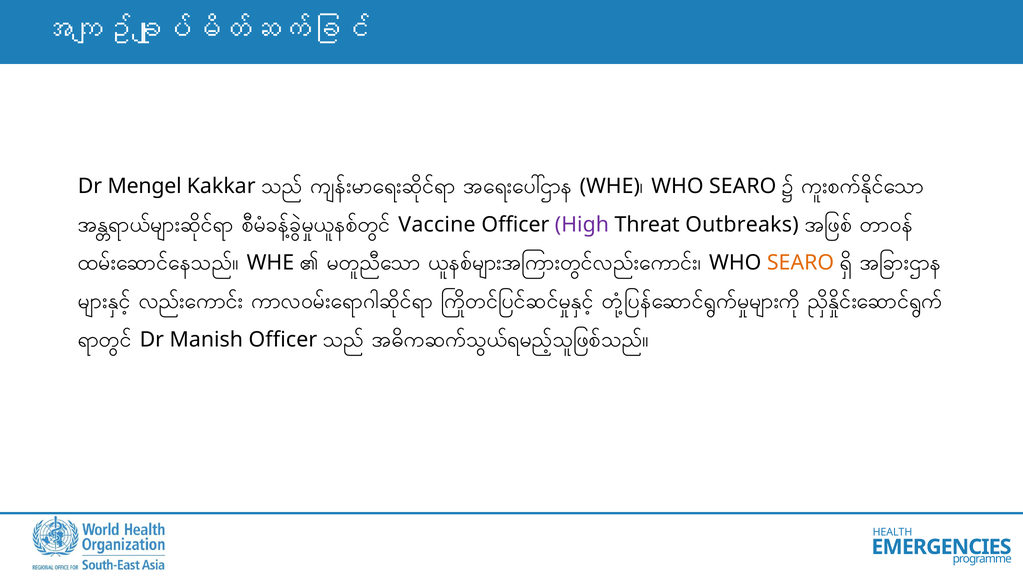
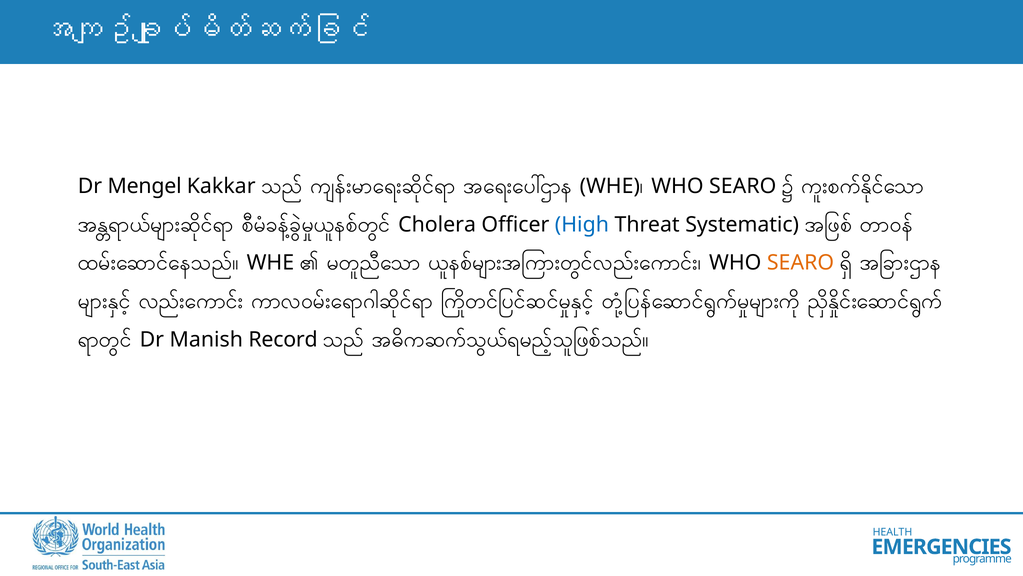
Vaccine: Vaccine -> Cholera
High colour: purple -> blue
Outbreaks: Outbreaks -> Systematic
Manish Officer: Officer -> Record
